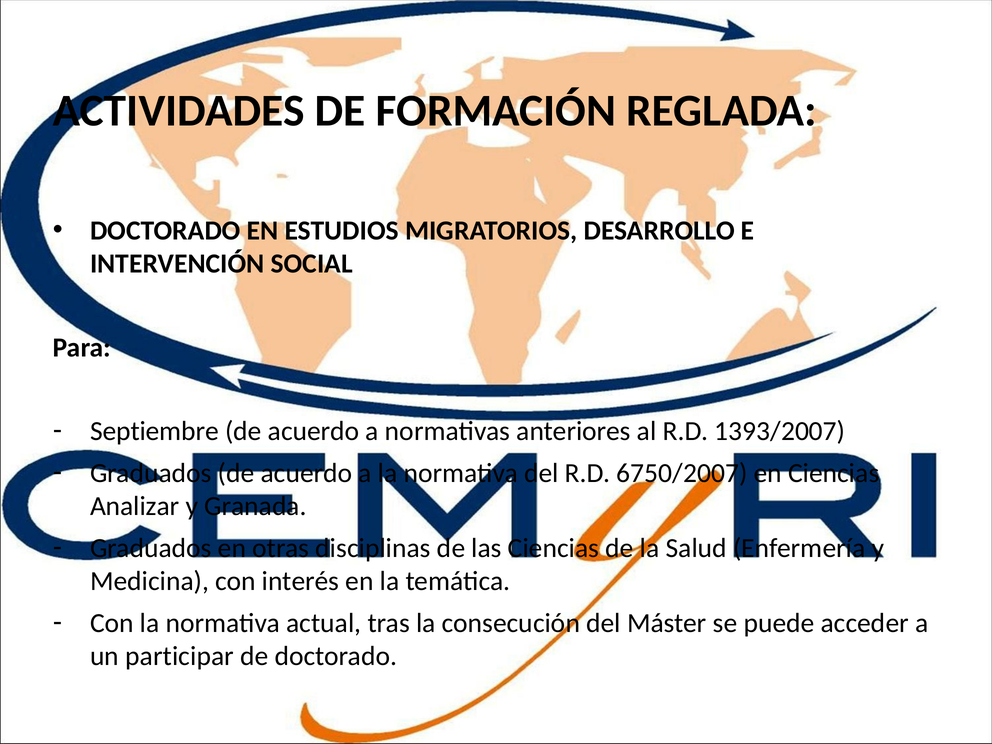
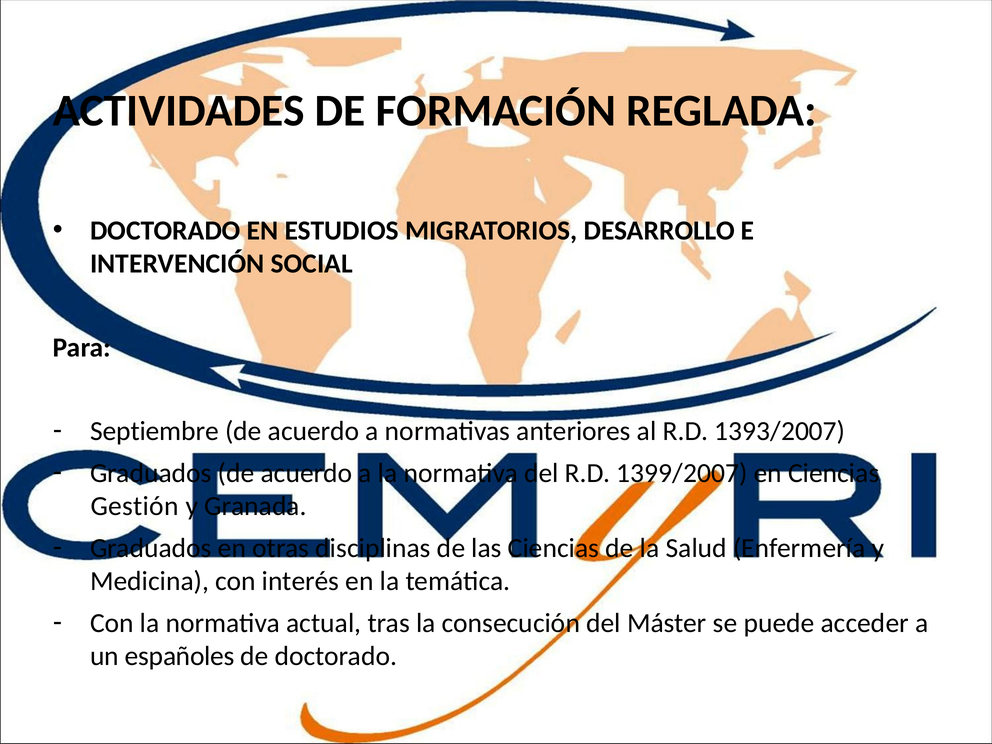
6750/2007: 6750/2007 -> 1399/2007
Analizar: Analizar -> Gestión
participar: participar -> españoles
